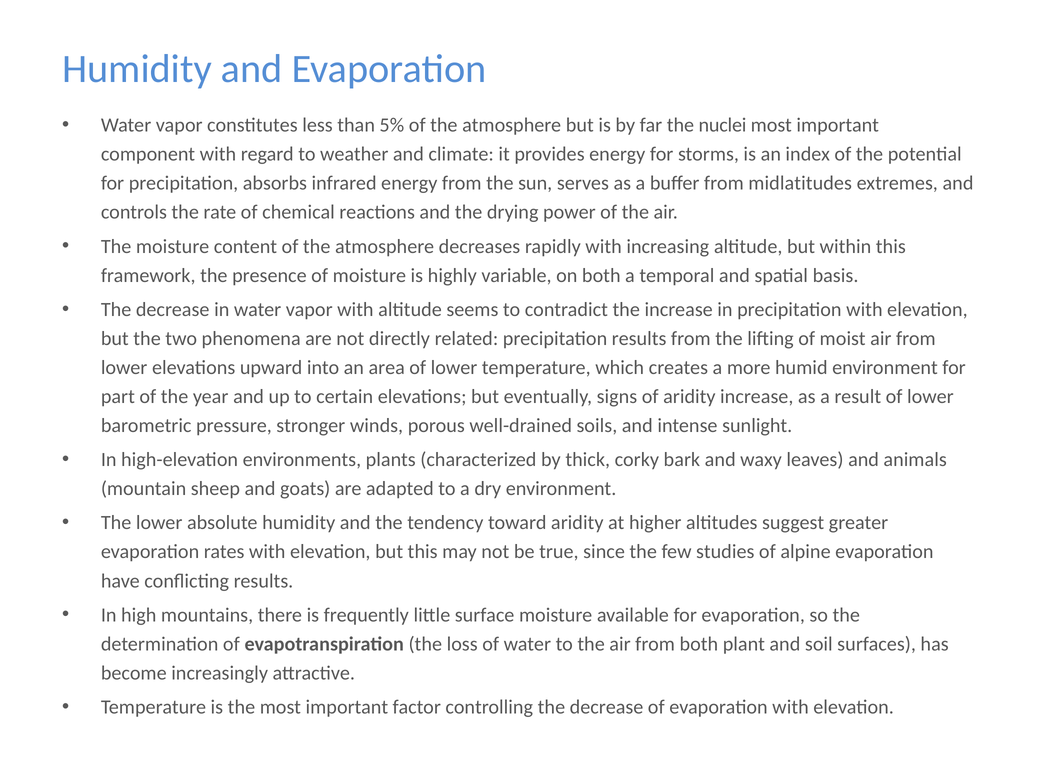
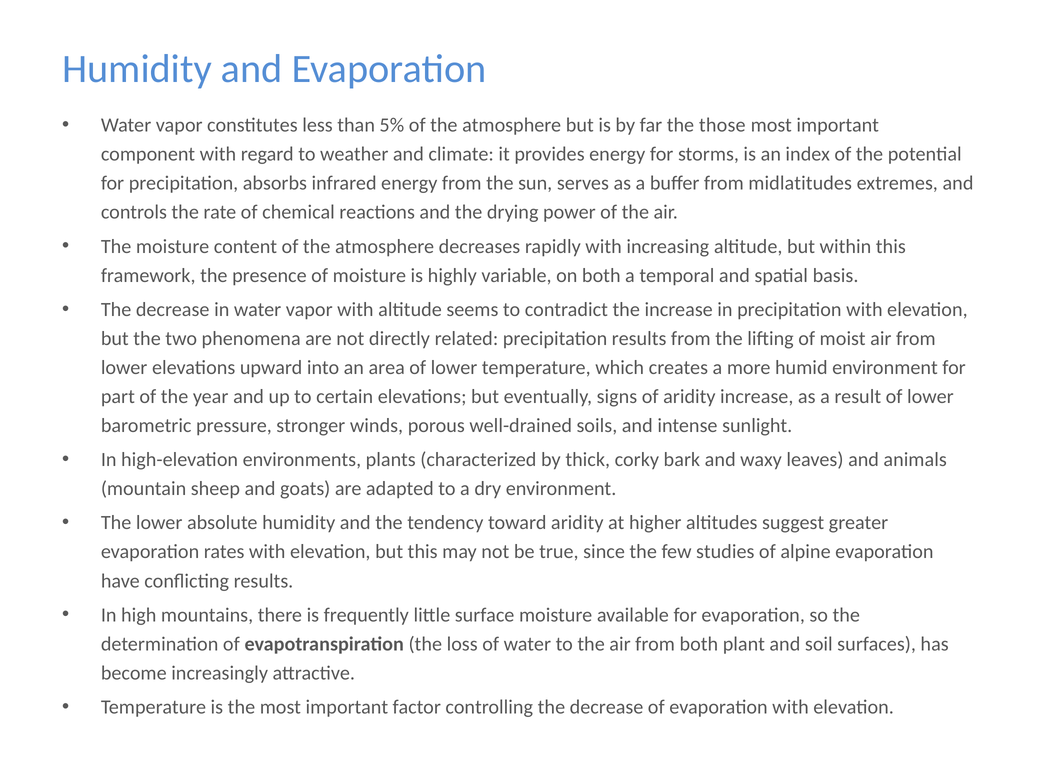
nuclei: nuclei -> those
